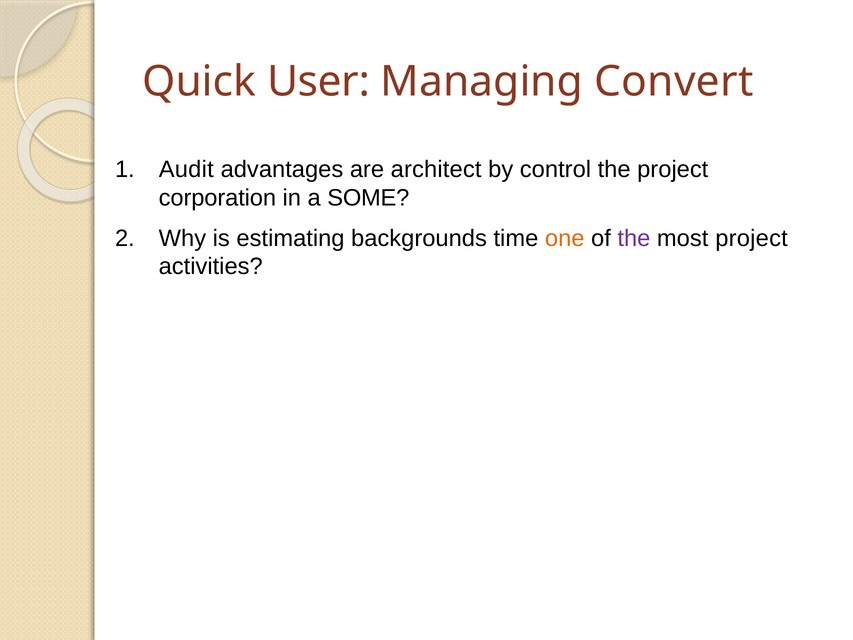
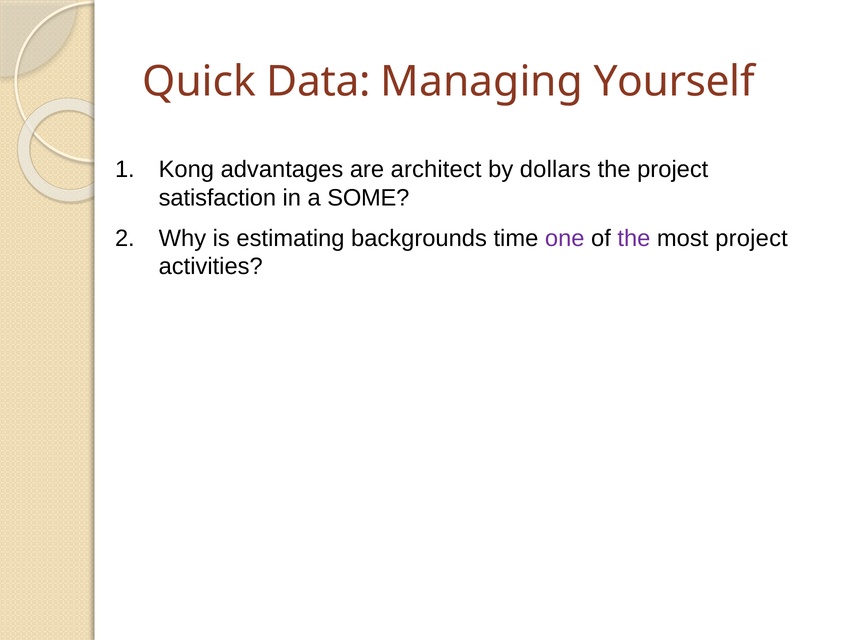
User: User -> Data
Convert: Convert -> Yourself
Audit: Audit -> Kong
control: control -> dollars
corporation: corporation -> satisfaction
one colour: orange -> purple
